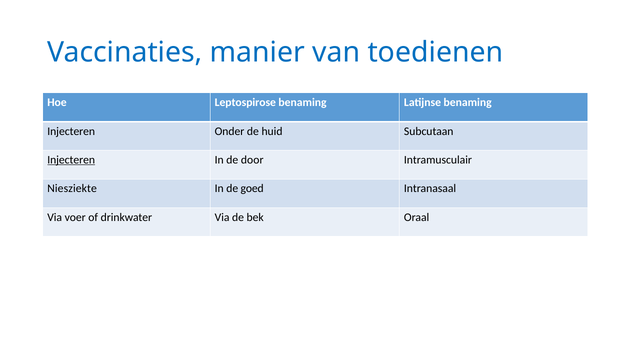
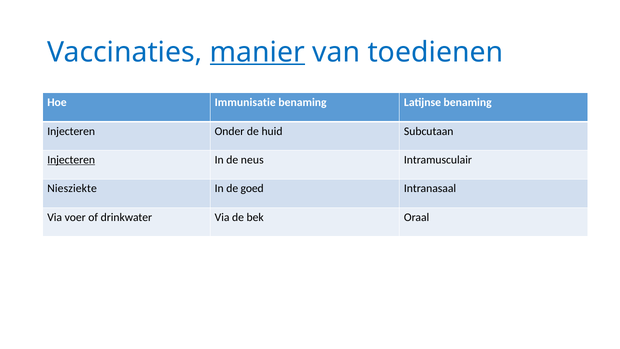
manier underline: none -> present
Leptospirose: Leptospirose -> Immunisatie
door: door -> neus
